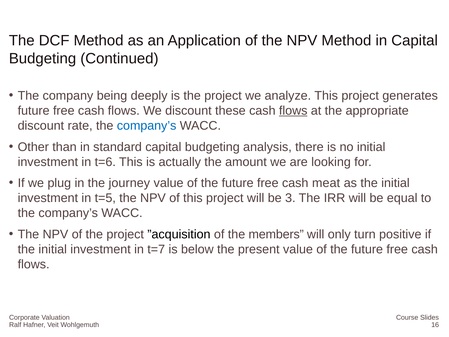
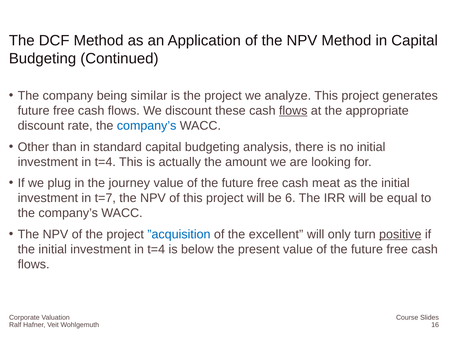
deeply: deeply -> similar
t=6 at (105, 162): t=6 -> t=4
t=5: t=5 -> t=7
3: 3 -> 6
”acquisition colour: black -> blue
members: members -> excellent
positive underline: none -> present
t=7 at (156, 249): t=7 -> t=4
